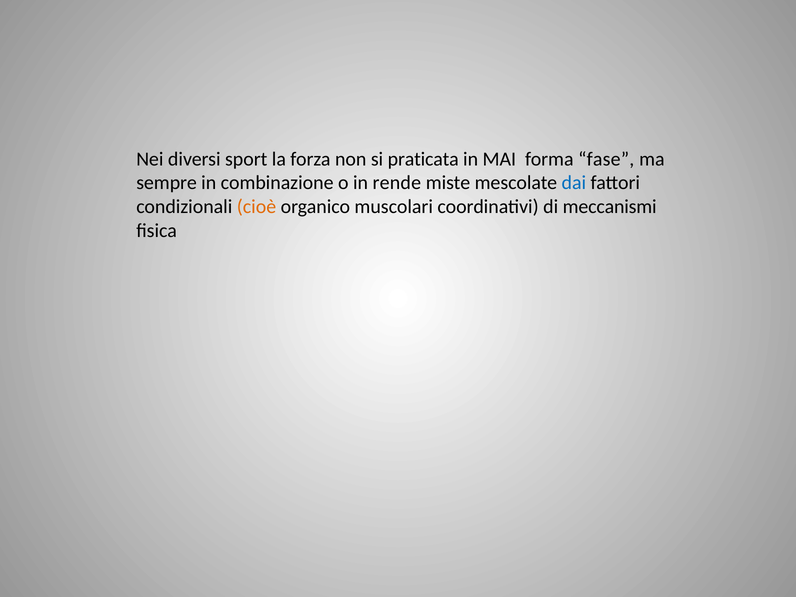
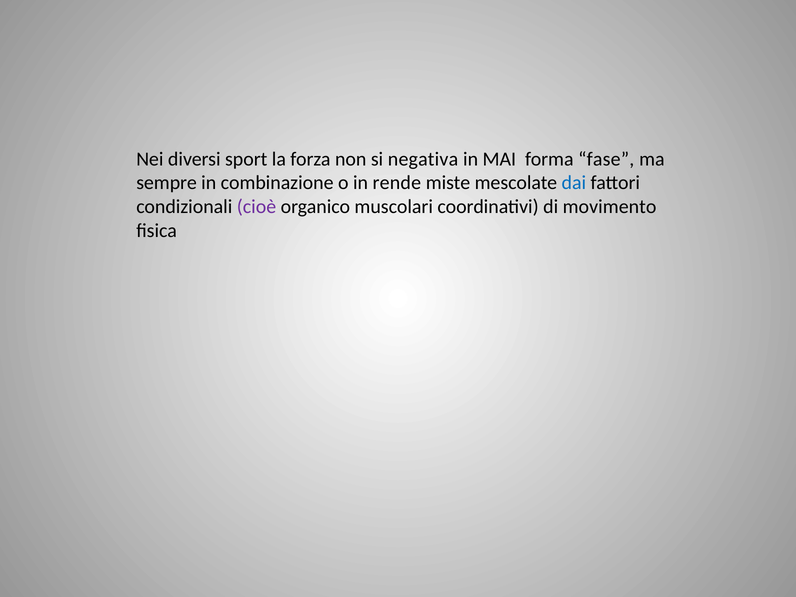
praticata: praticata -> negativa
cioè colour: orange -> purple
meccanismi: meccanismi -> movimento
